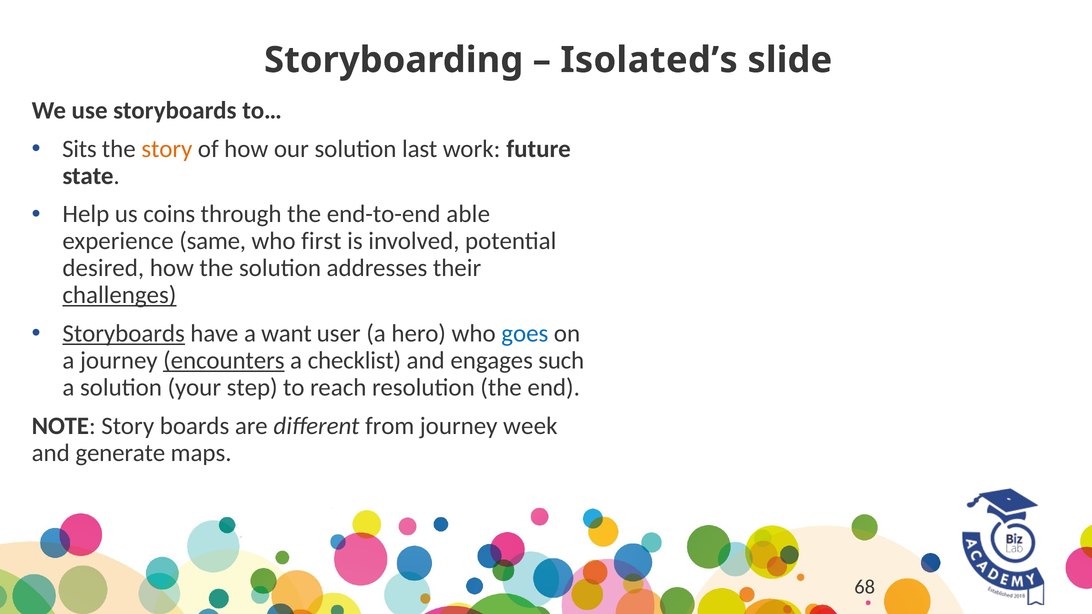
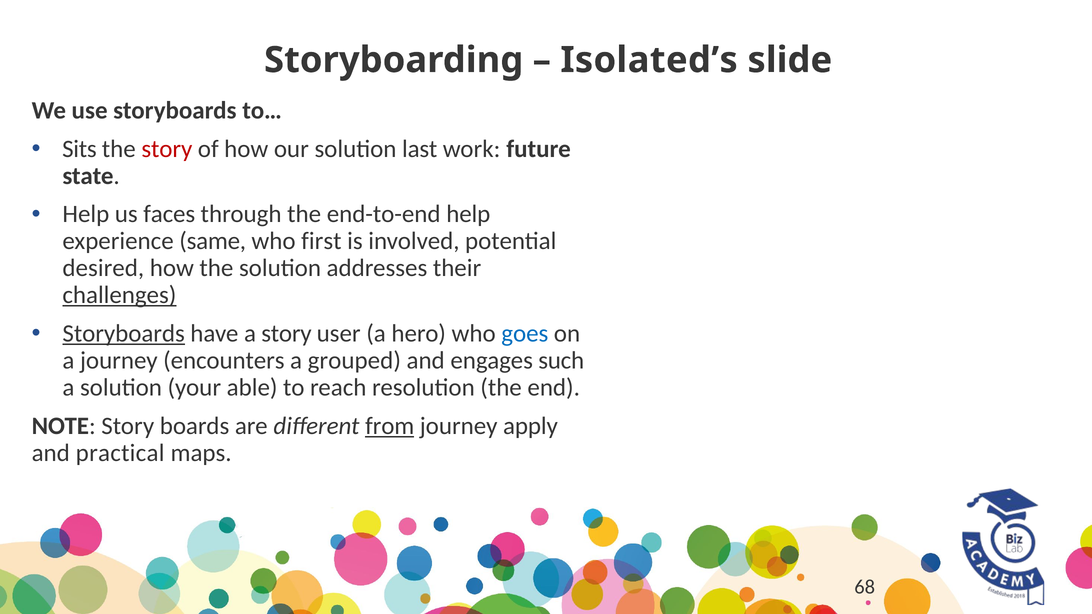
story at (167, 149) colour: orange -> red
coins: coins -> faces
end-to-end able: able -> help
a want: want -> story
encounters underline: present -> none
checklist: checklist -> grouped
step: step -> able
from underline: none -> present
week: week -> apply
generate: generate -> practical
